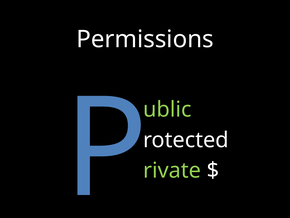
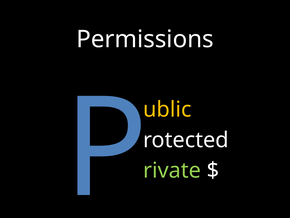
ublic colour: light green -> yellow
